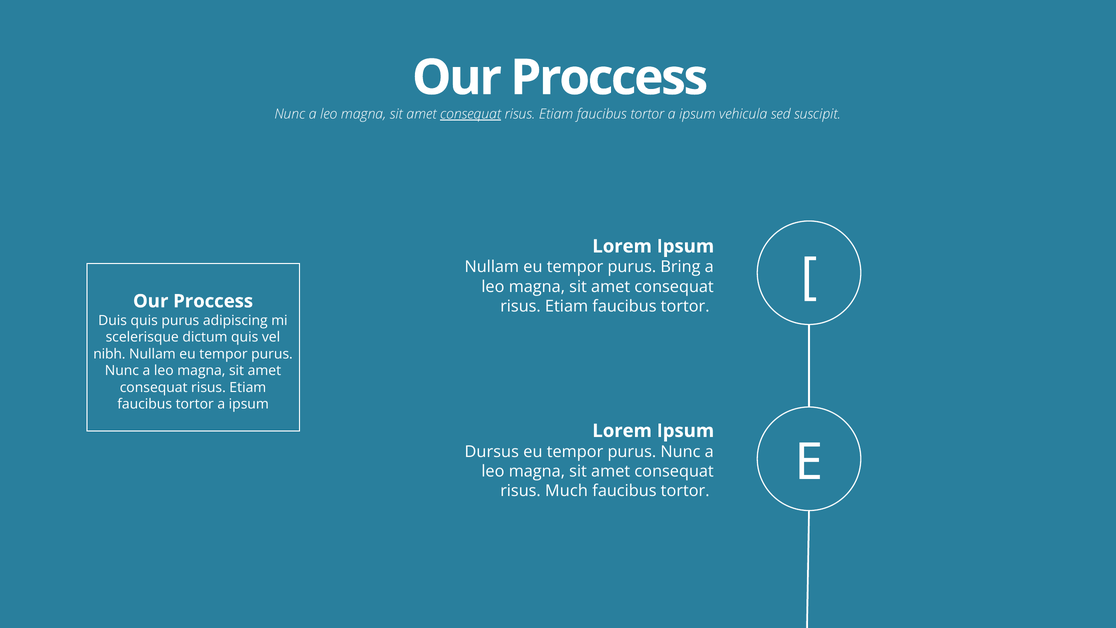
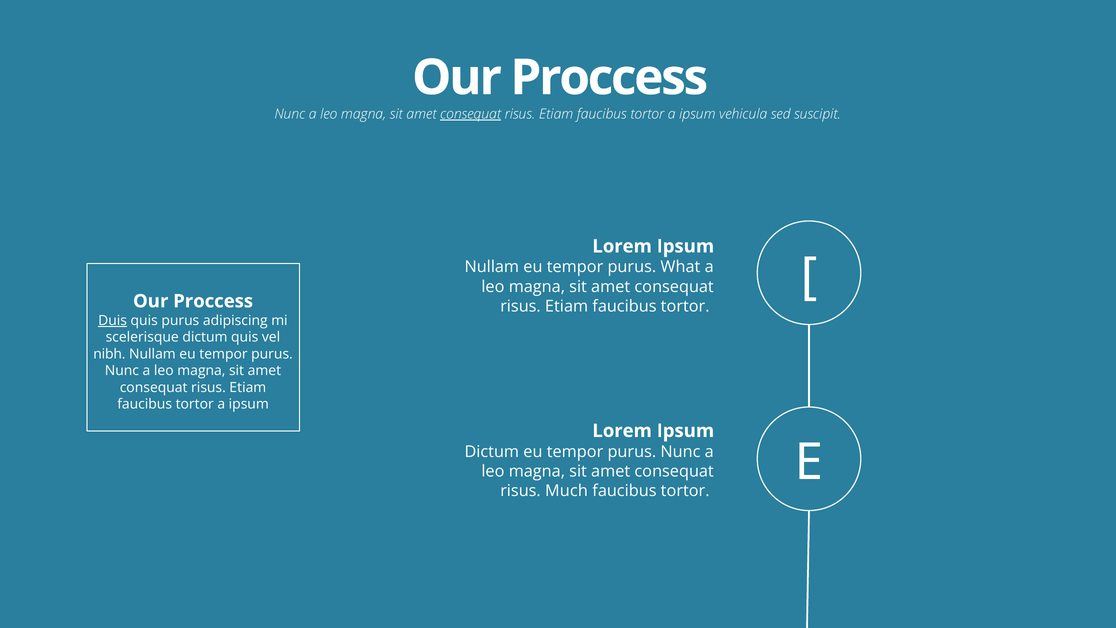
Bring: Bring -> What
Duis underline: none -> present
Dursus at (492, 451): Dursus -> Dictum
